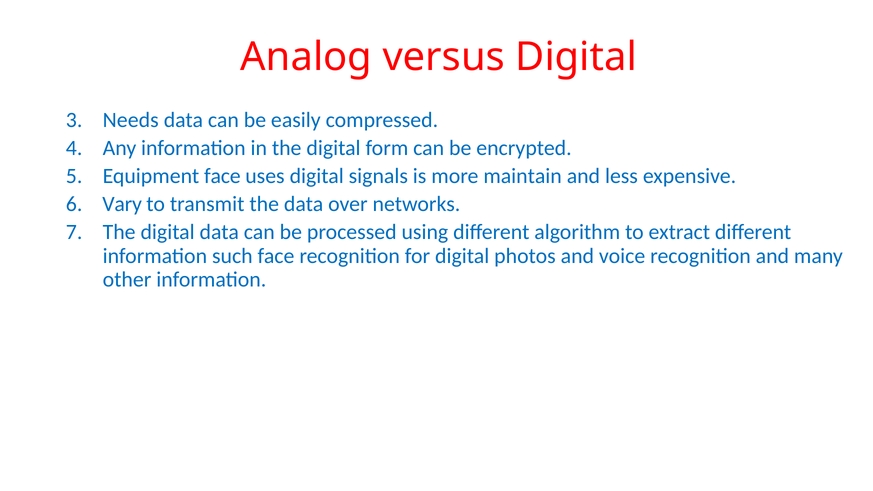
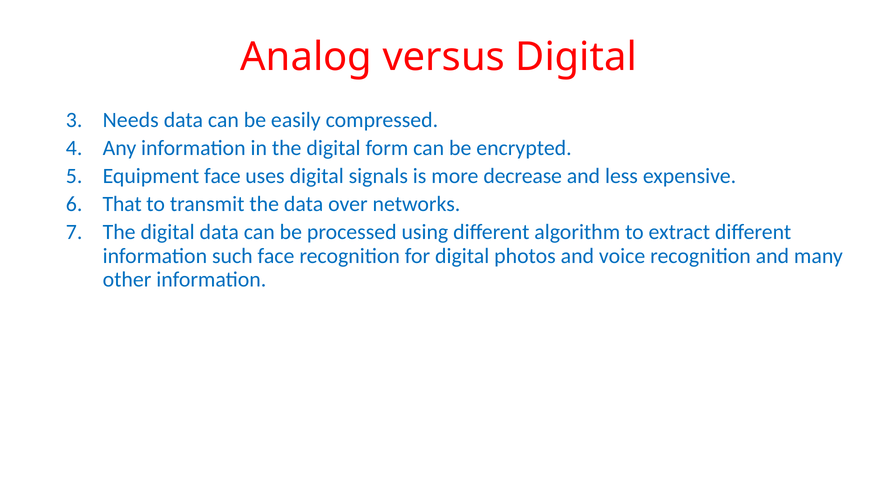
maintain: maintain -> decrease
Vary: Vary -> That
